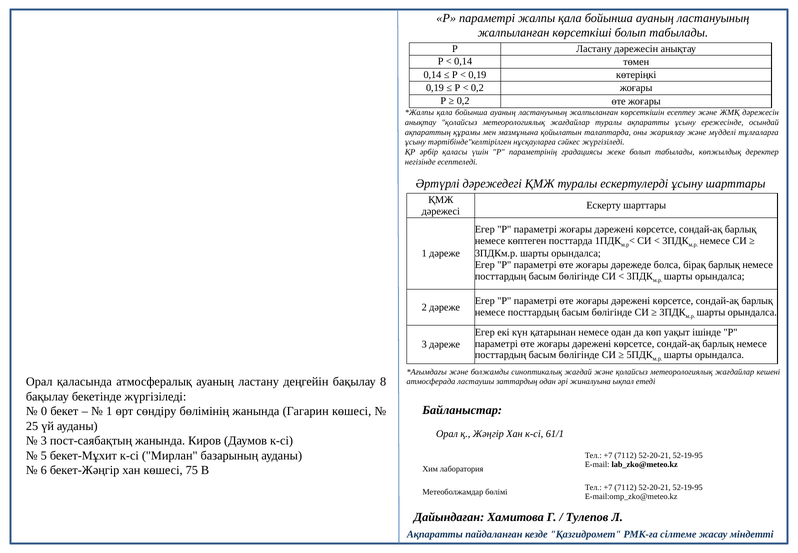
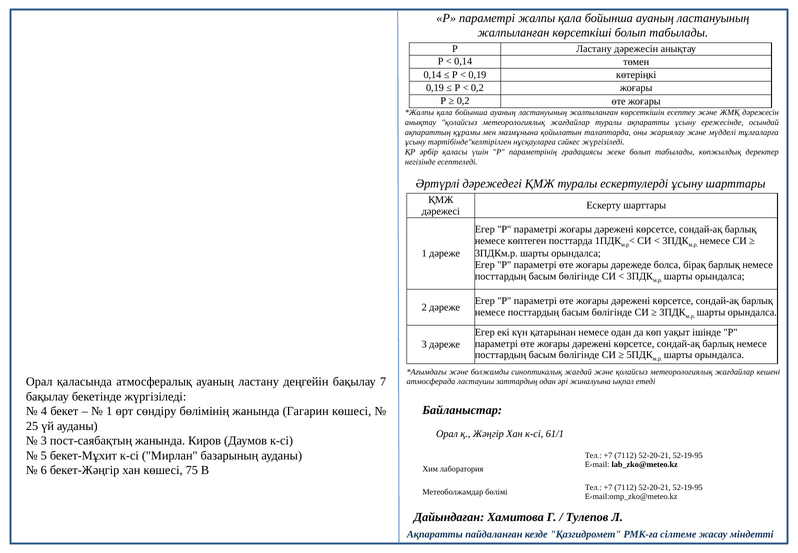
8: 8 -> 7
0: 0 -> 4
